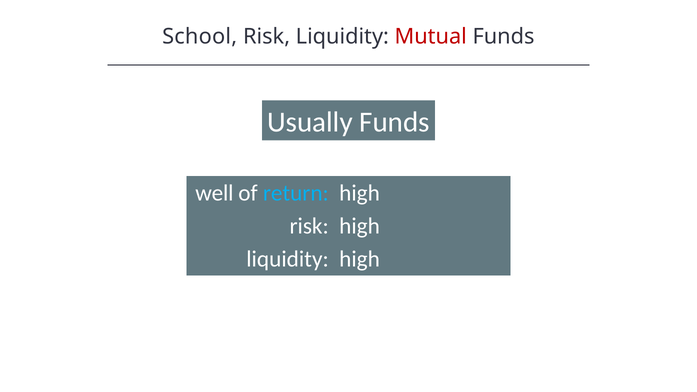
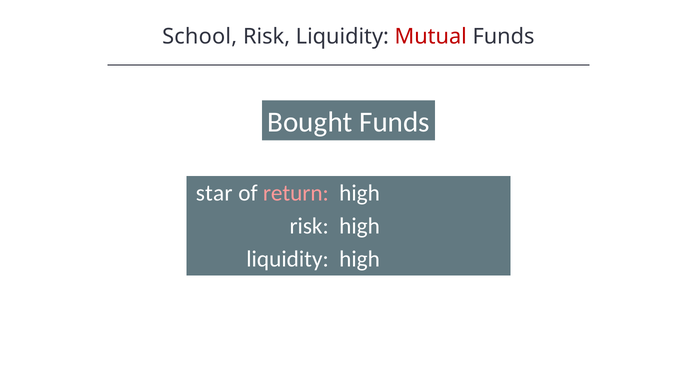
Usually: Usually -> Bought
well: well -> star
return colour: light blue -> pink
